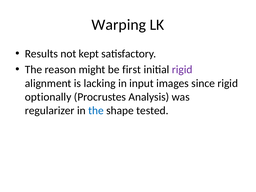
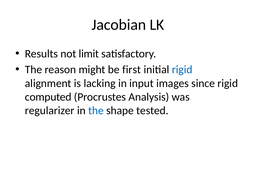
Warping: Warping -> Jacobian
kept: kept -> limit
rigid at (182, 70) colour: purple -> blue
optionally: optionally -> computed
